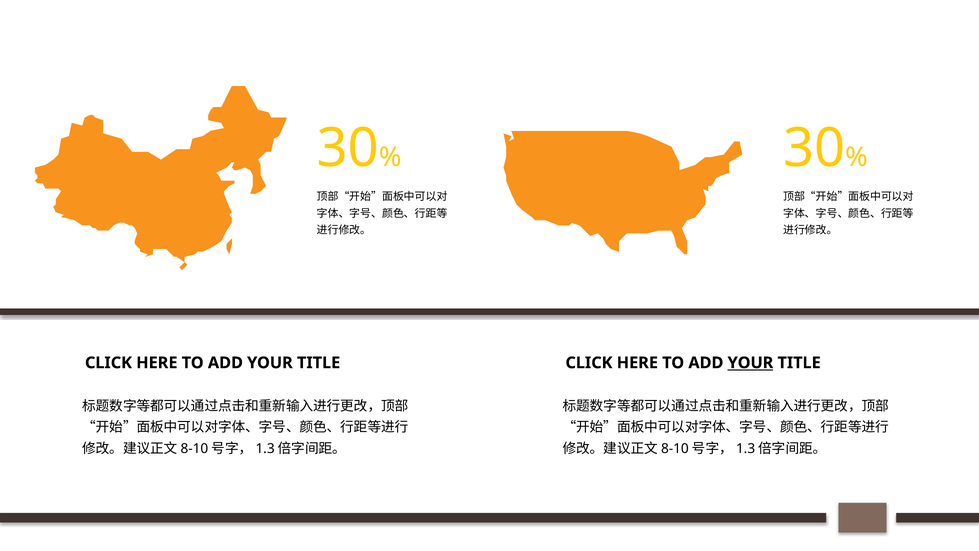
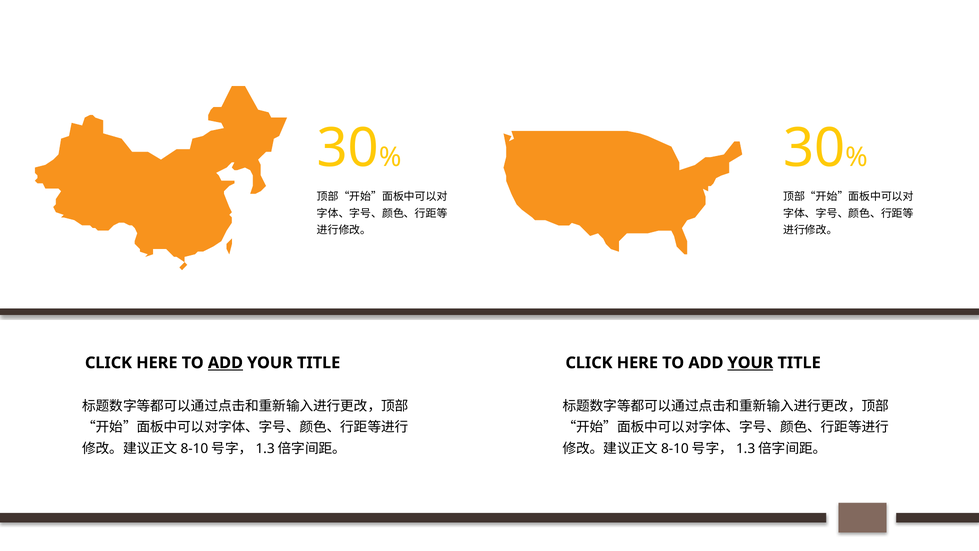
ADD at (225, 363) underline: none -> present
